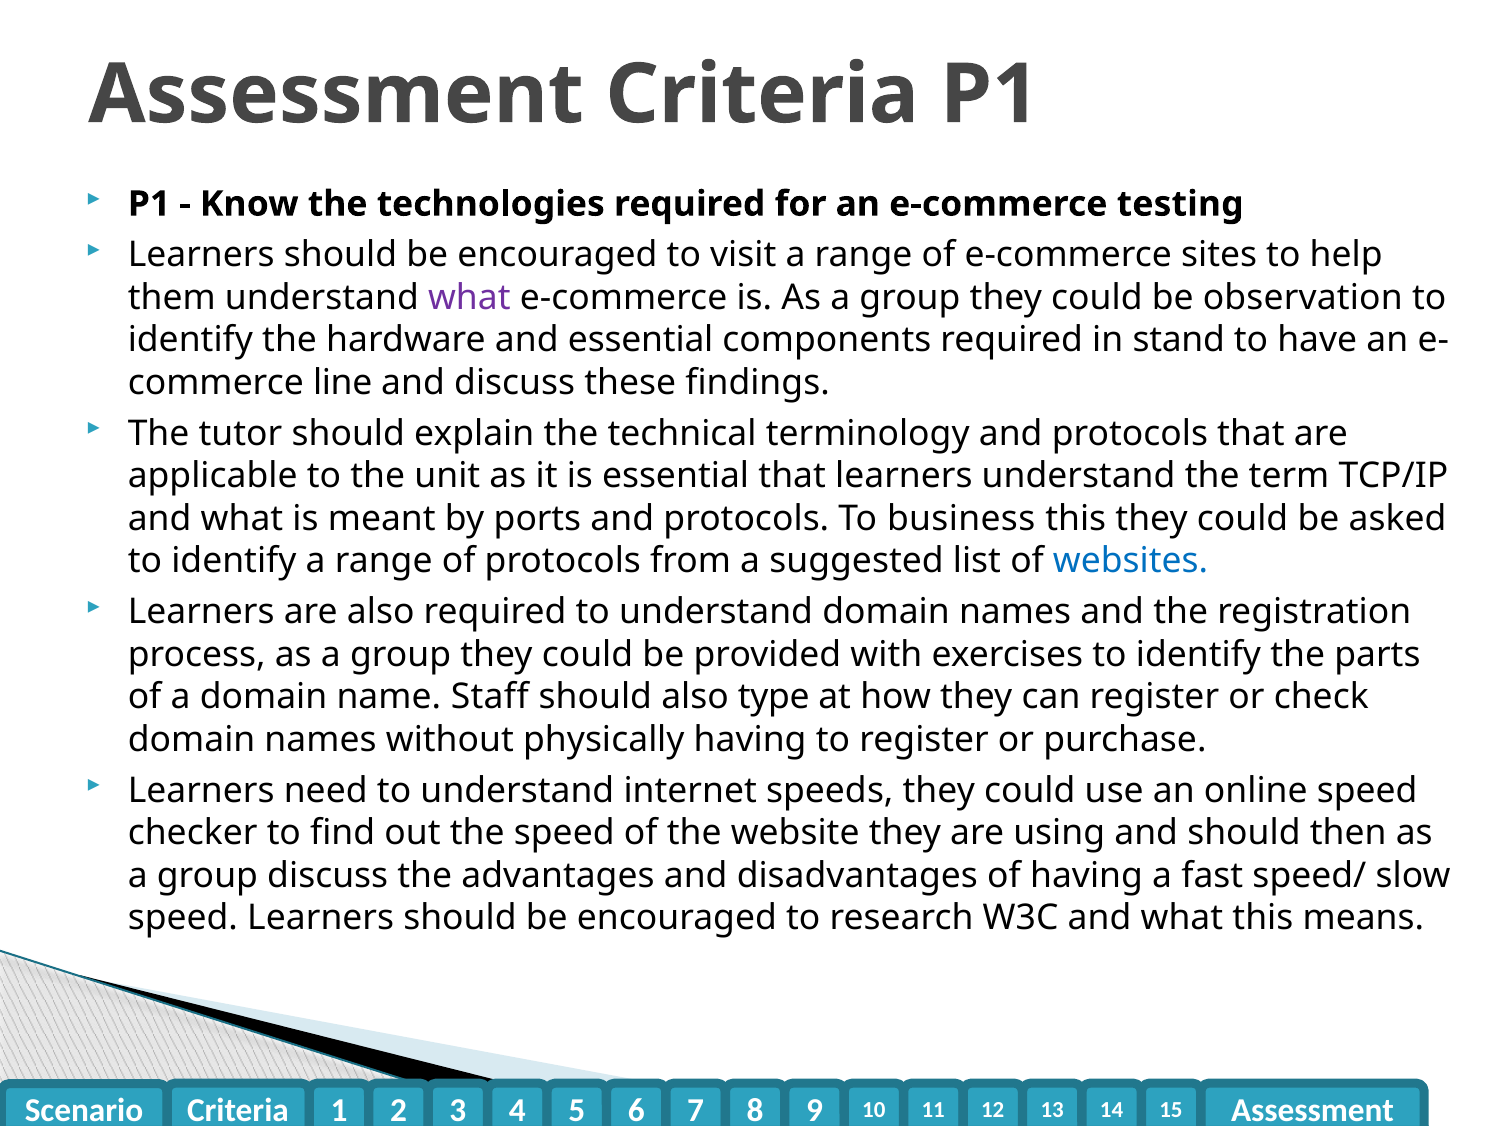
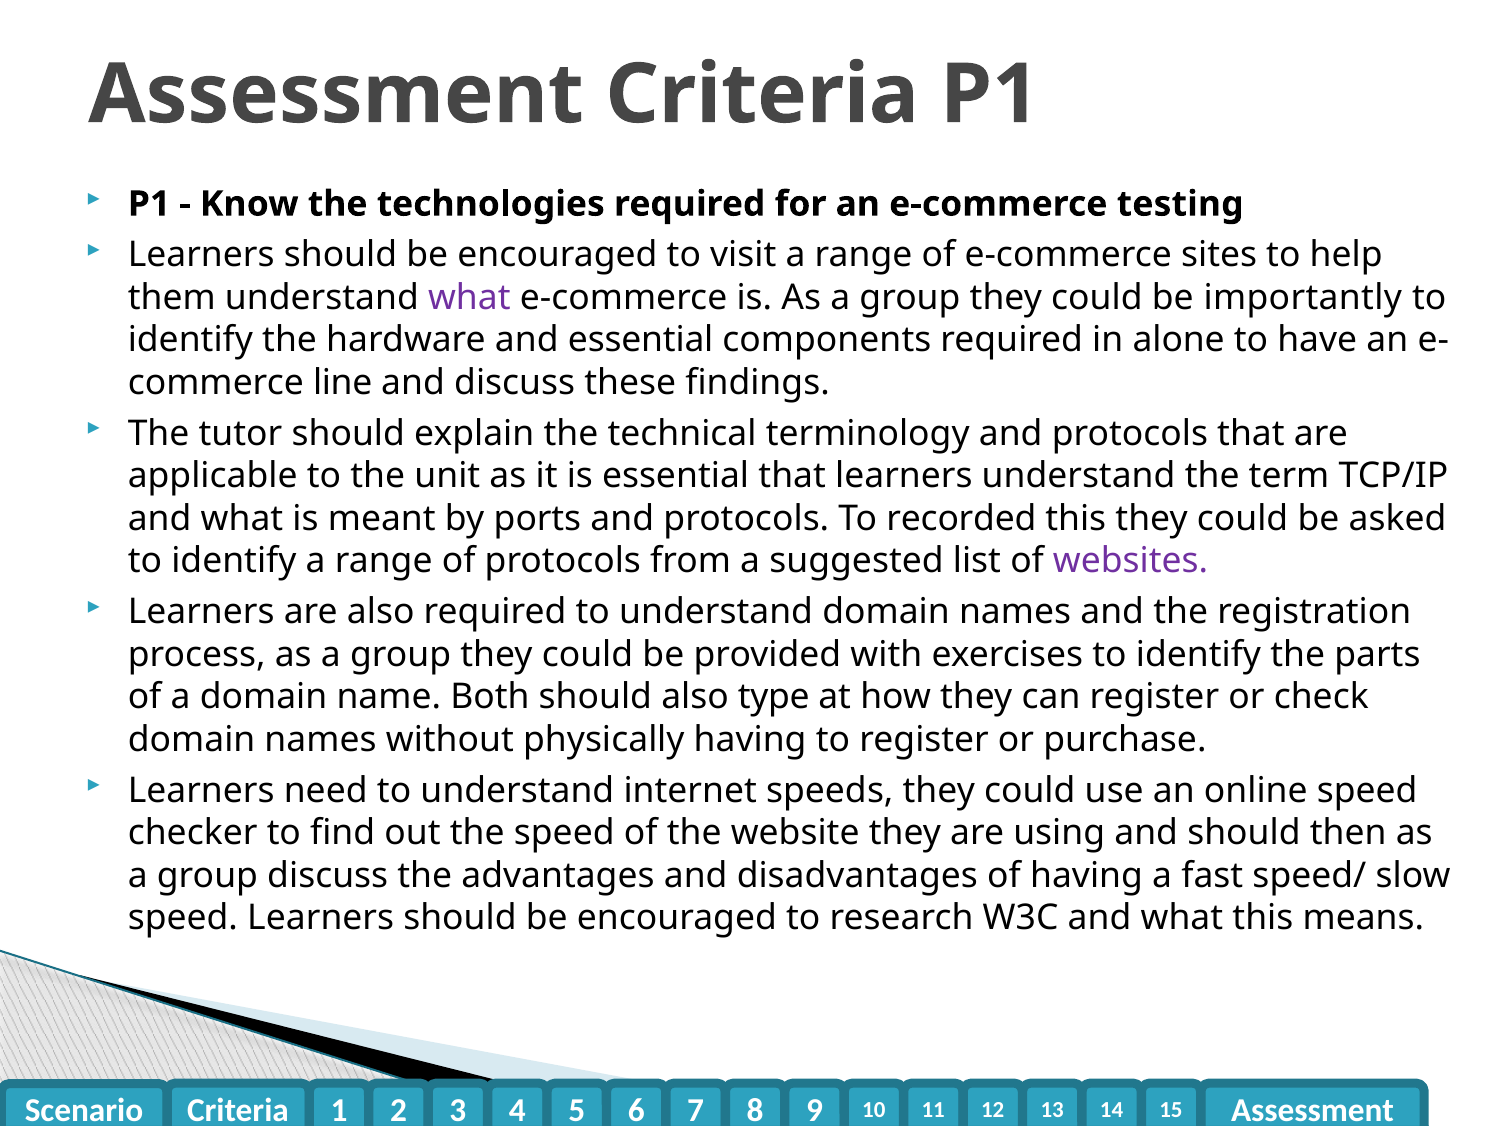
observation: observation -> importantly
stand: stand -> alone
business: business -> recorded
websites colour: blue -> purple
Staff: Staff -> Both
